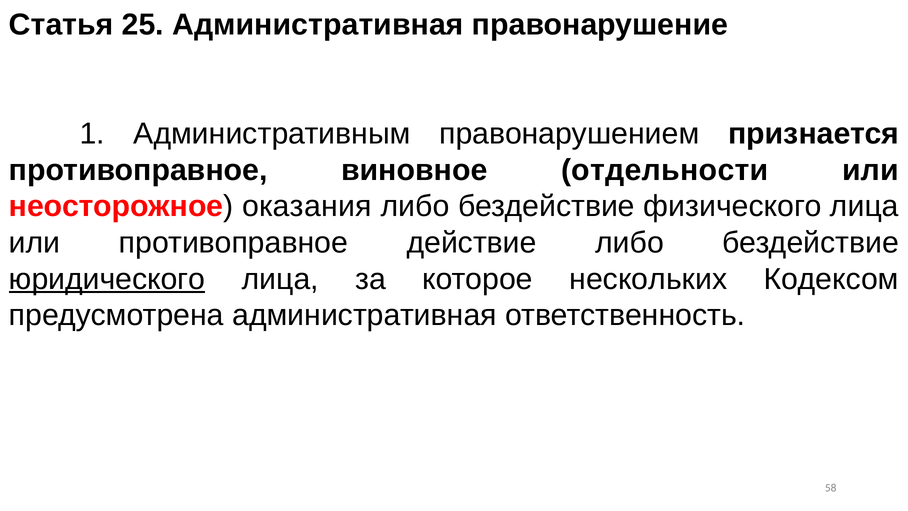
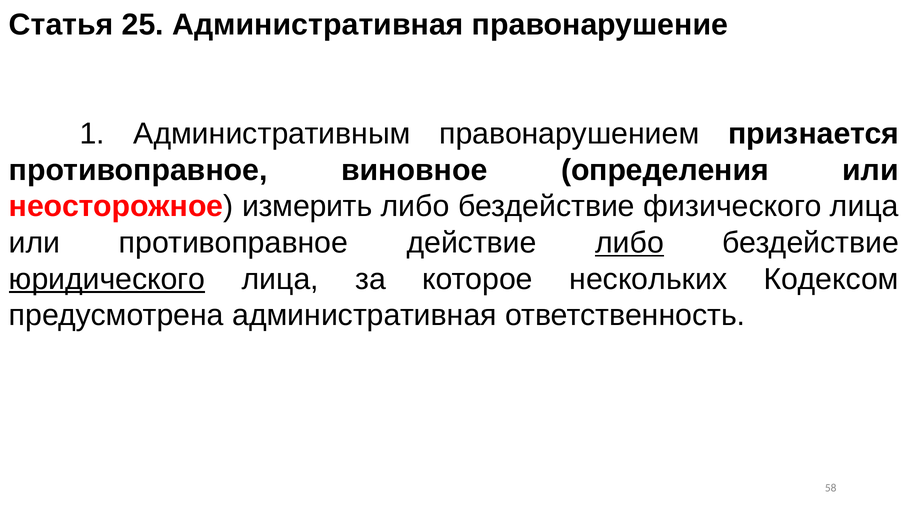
отдельности: отдельности -> определения
оказания: оказания -> измерить
либо at (630, 243) underline: none -> present
